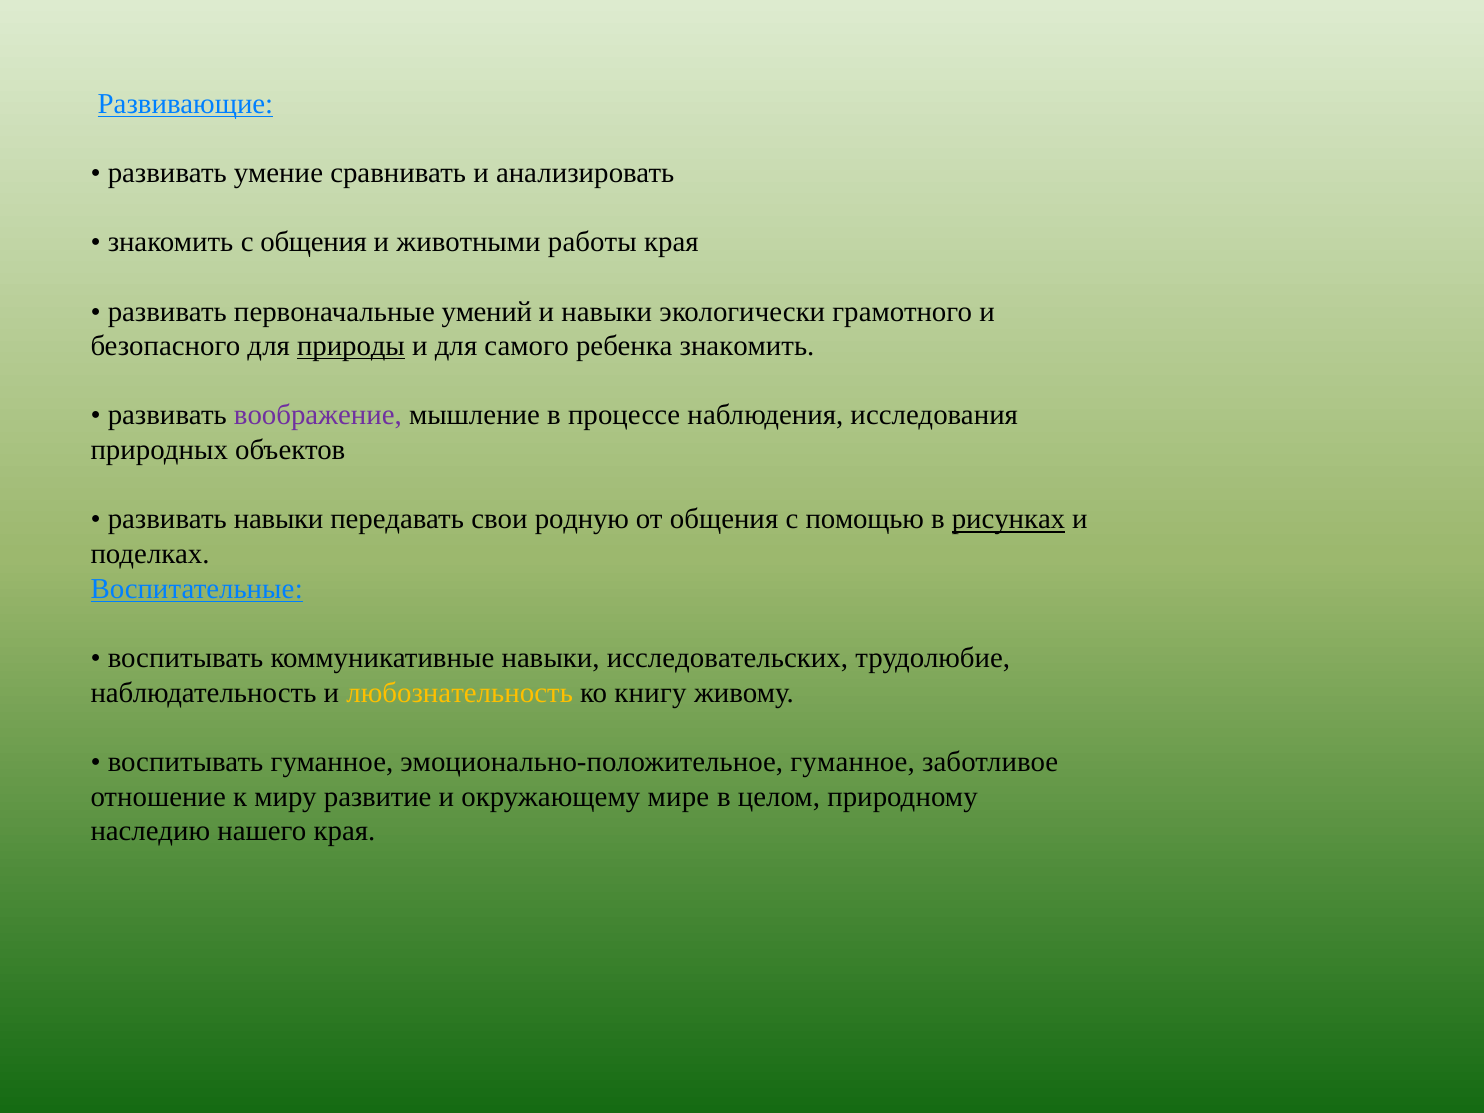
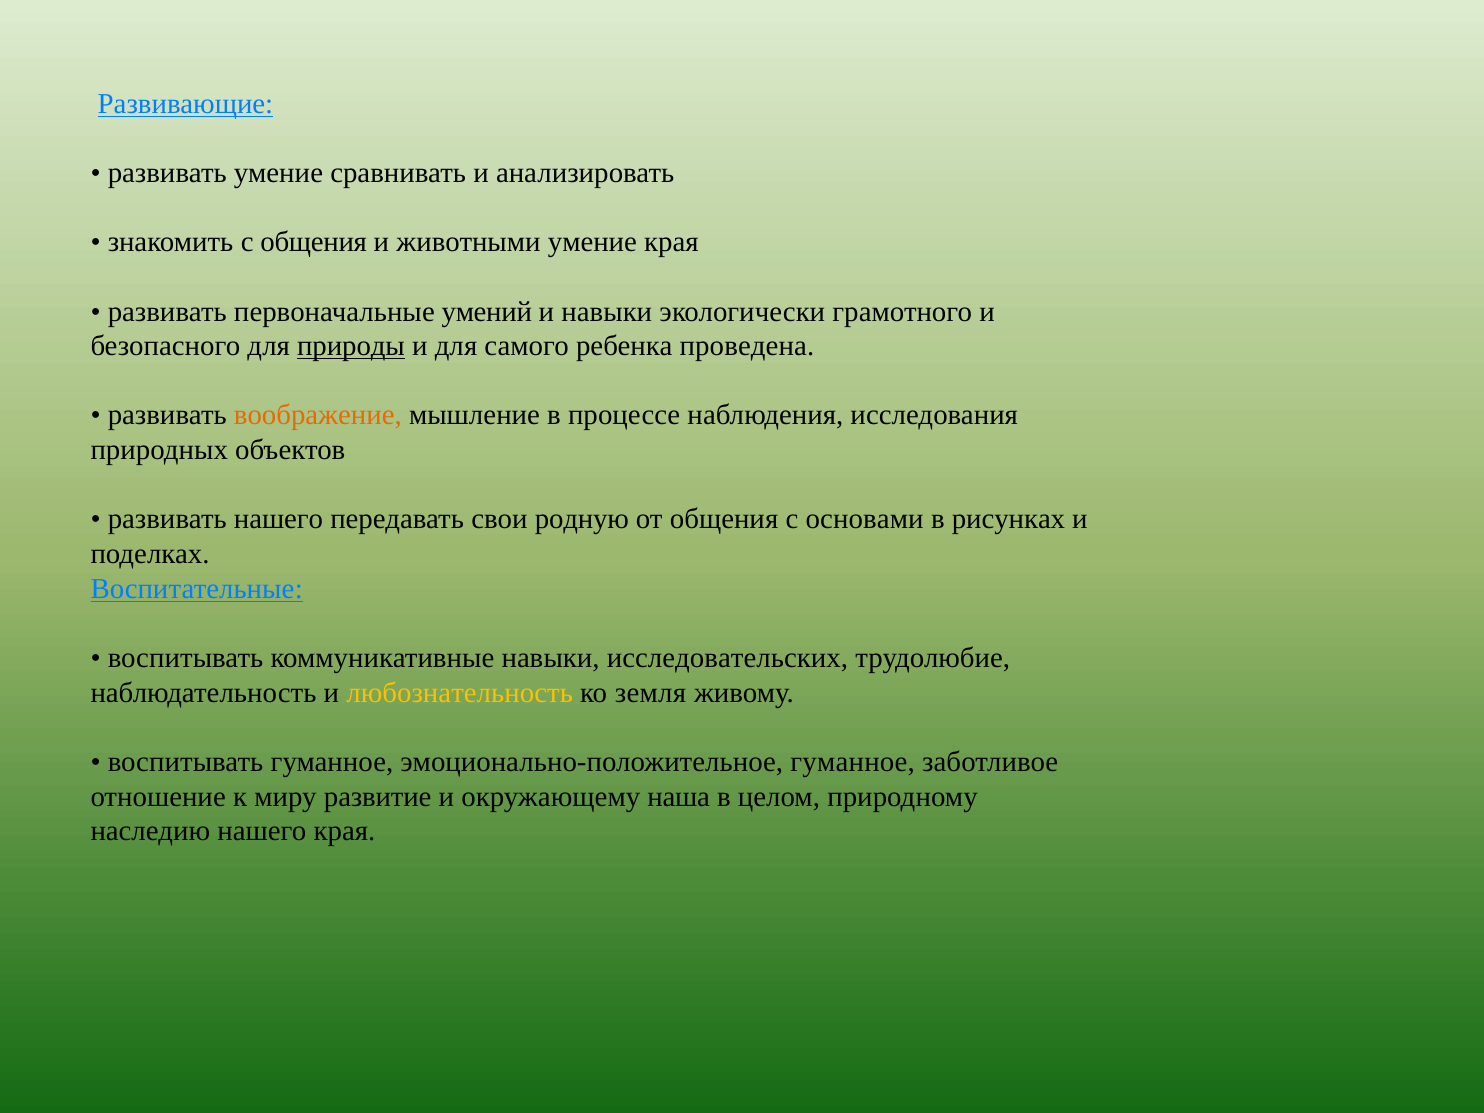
животными работы: работы -> умение
ребенка знакомить: знакомить -> проведена
воображение colour: purple -> orange
развивать навыки: навыки -> нашего
помощью: помощью -> основами
рисунках underline: present -> none
книгу: книгу -> земля
мире: мире -> наша
